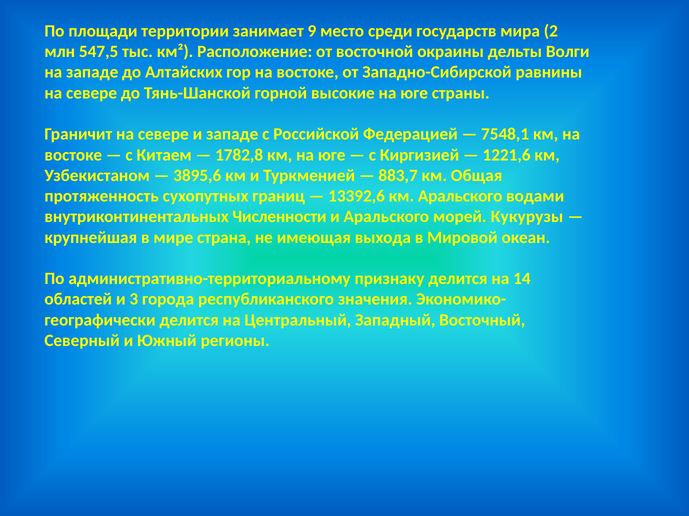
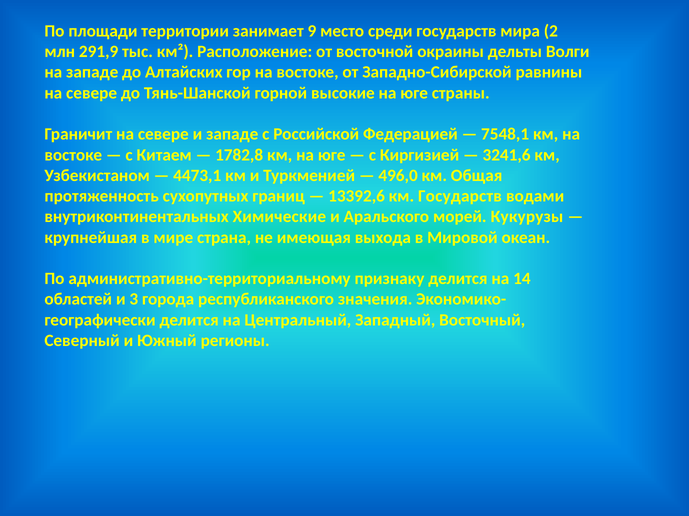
547,5: 547,5 -> 291,9
1221,6: 1221,6 -> 3241,6
3895,6: 3895,6 -> 4473,1
883,7: 883,7 -> 496,0
км Аральского: Аральского -> Государств
Численности: Численности -> Химические
